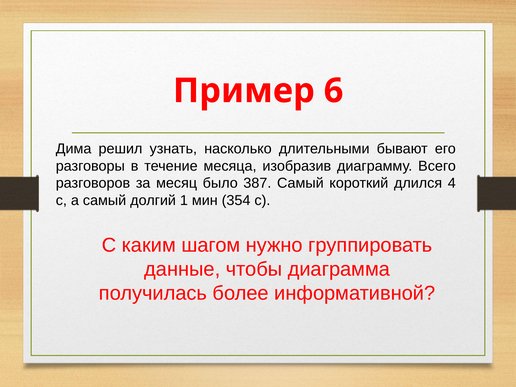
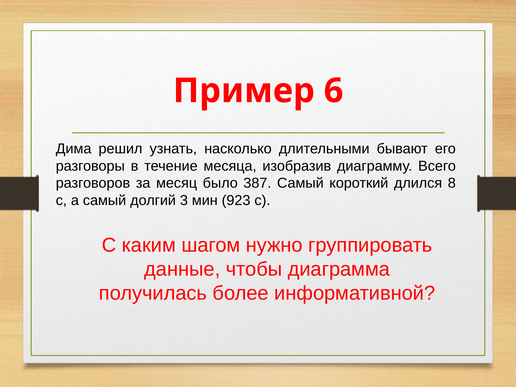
4: 4 -> 8
1: 1 -> 3
354: 354 -> 923
